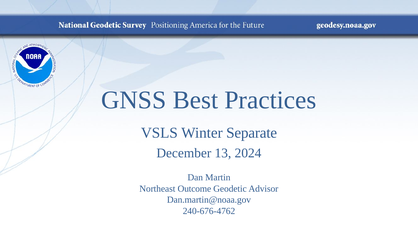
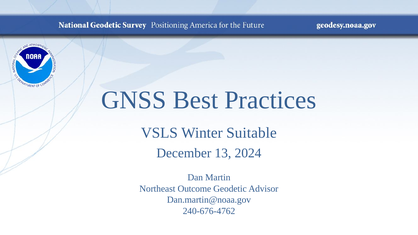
Separate: Separate -> Suitable
